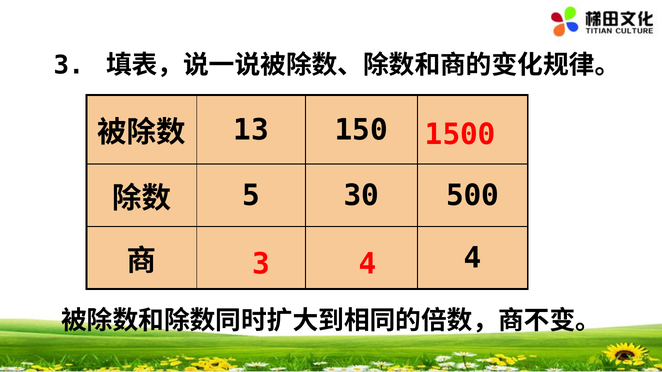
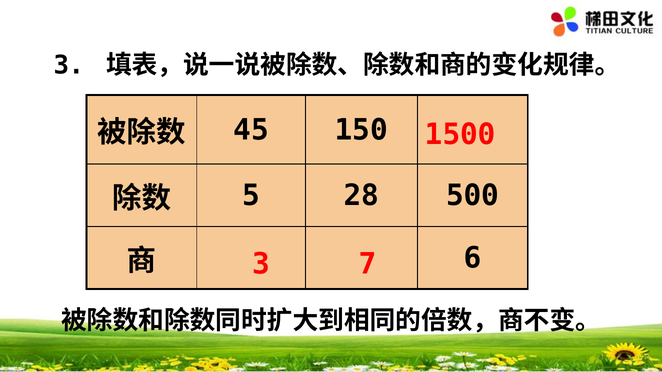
13: 13 -> 45
30: 30 -> 28
4 at (473, 258): 4 -> 6
3 4: 4 -> 7
